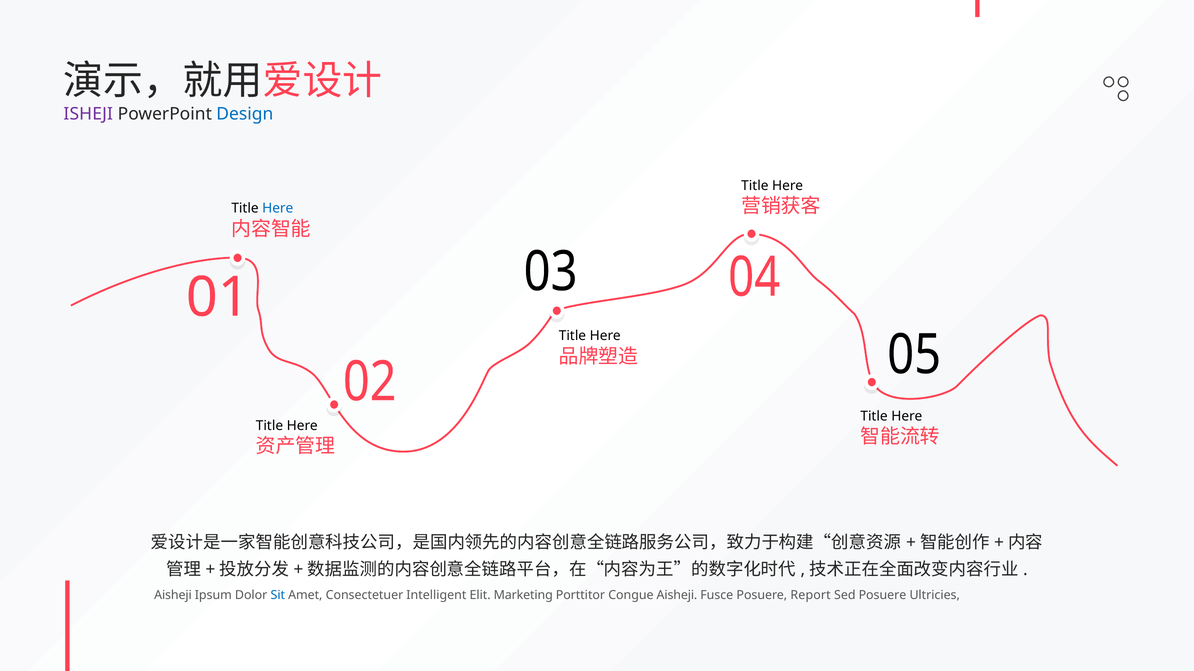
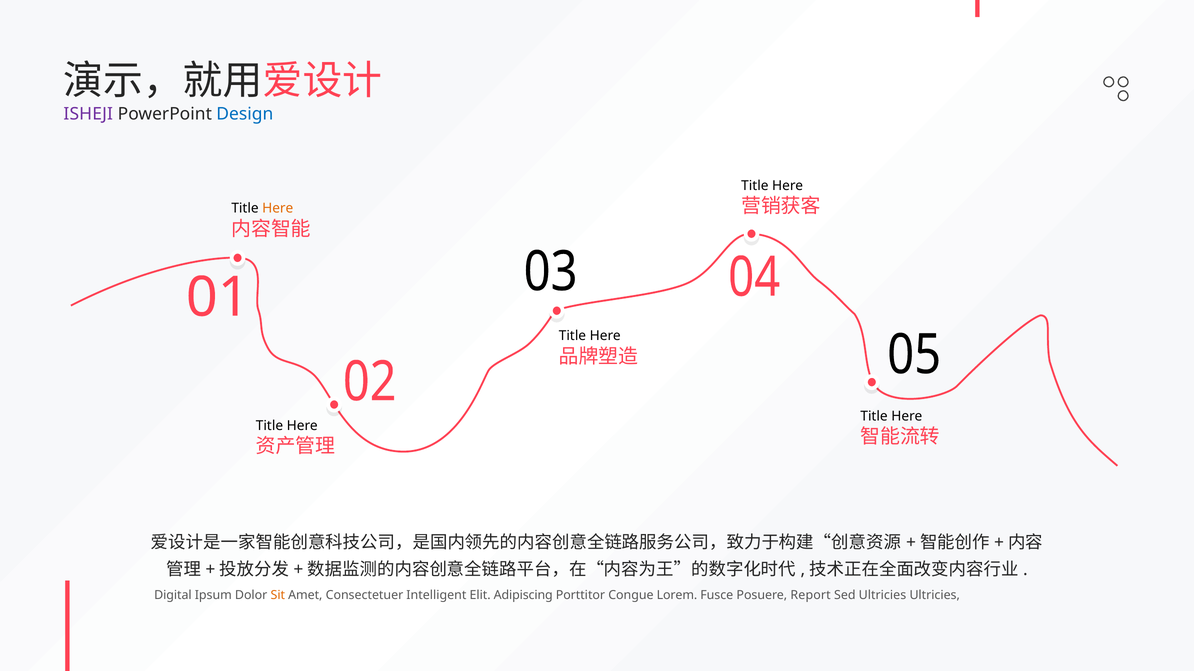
Here at (278, 209) colour: blue -> orange
Aisheji at (173, 596): Aisheji -> Digital
Sit colour: blue -> orange
Marketing: Marketing -> Adipiscing
Congue Aisheji: Aisheji -> Lorem
Sed Posuere: Posuere -> Ultricies
